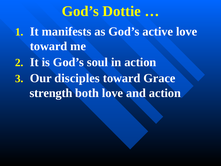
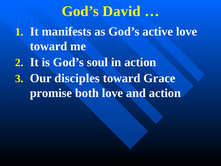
Dottie: Dottie -> David
strength: strength -> promise
